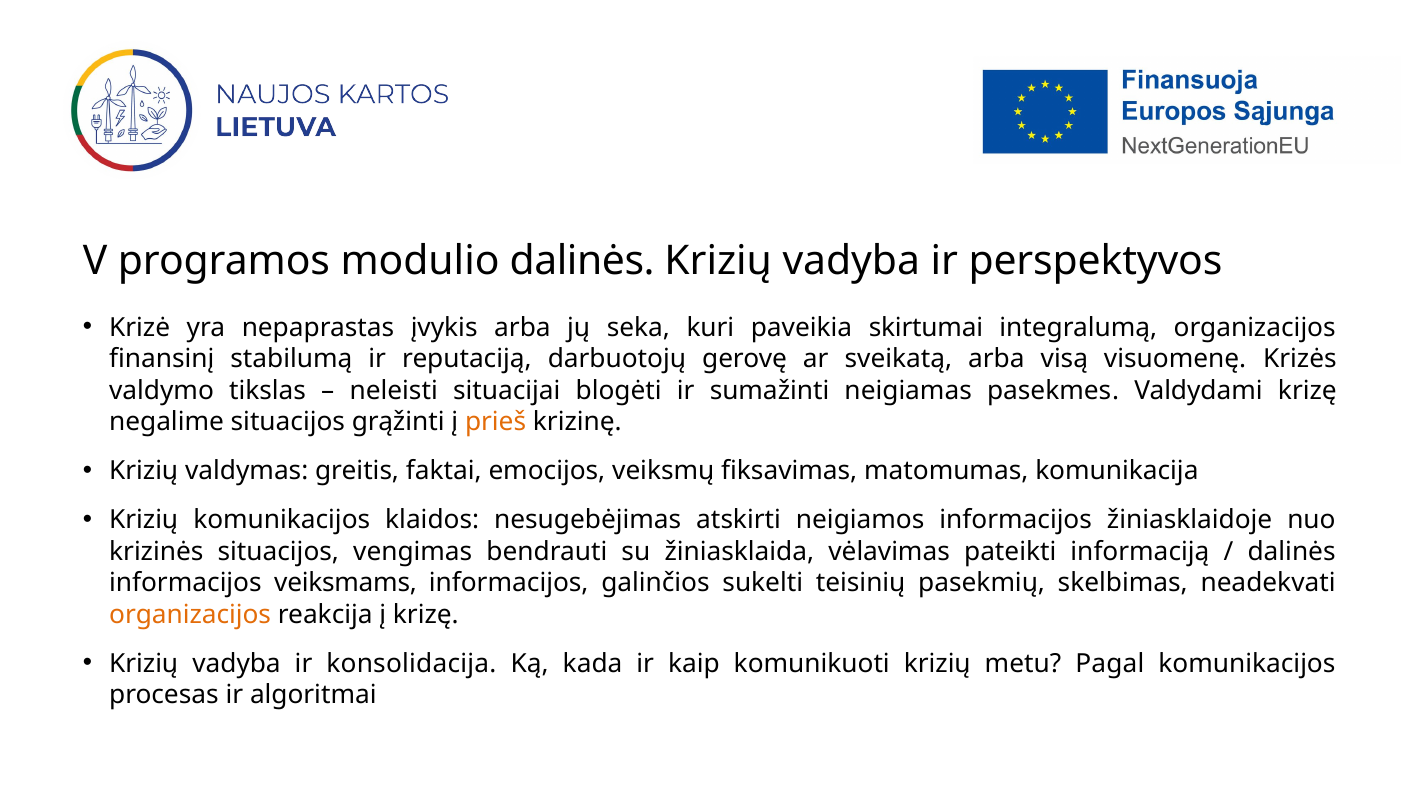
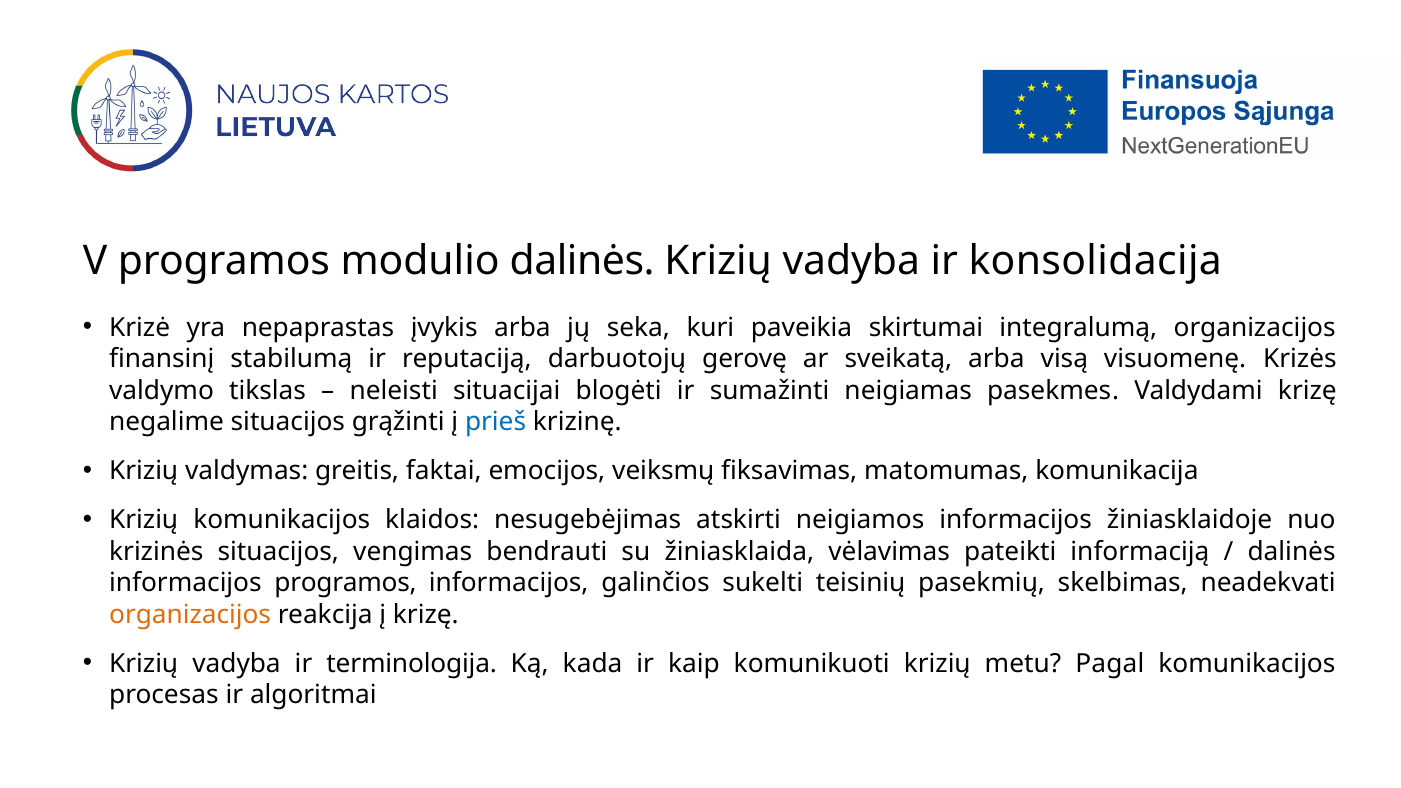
perspektyvos: perspektyvos -> konsolidacija
prieš colour: orange -> blue
informacijos veiksmams: veiksmams -> programos
konsolidacija: konsolidacija -> terminologija
